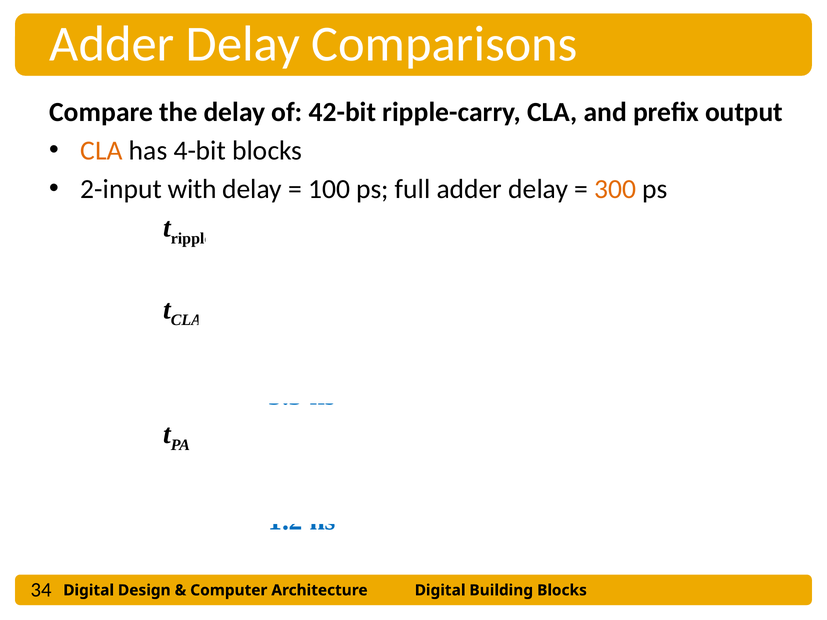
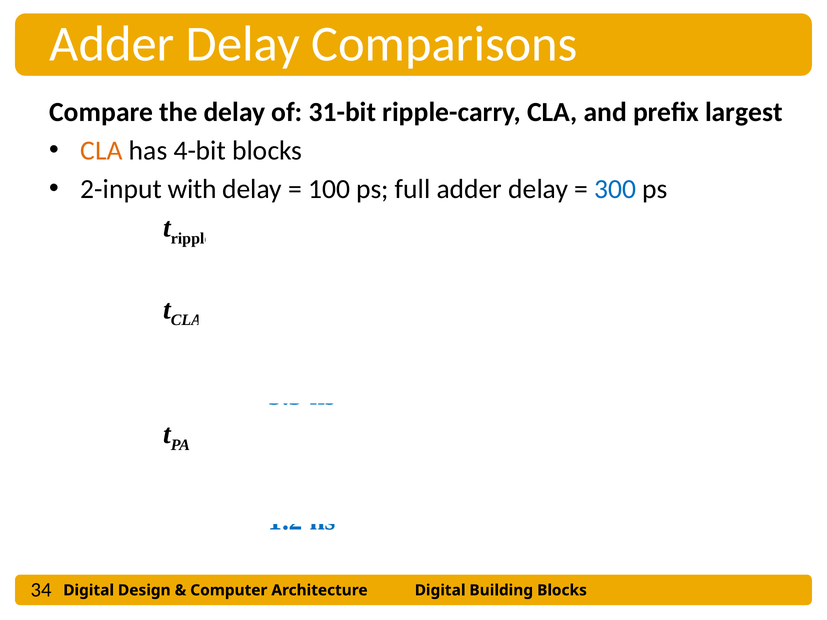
42-bit: 42-bit -> 31-bit
output: output -> largest
300 colour: orange -> blue
